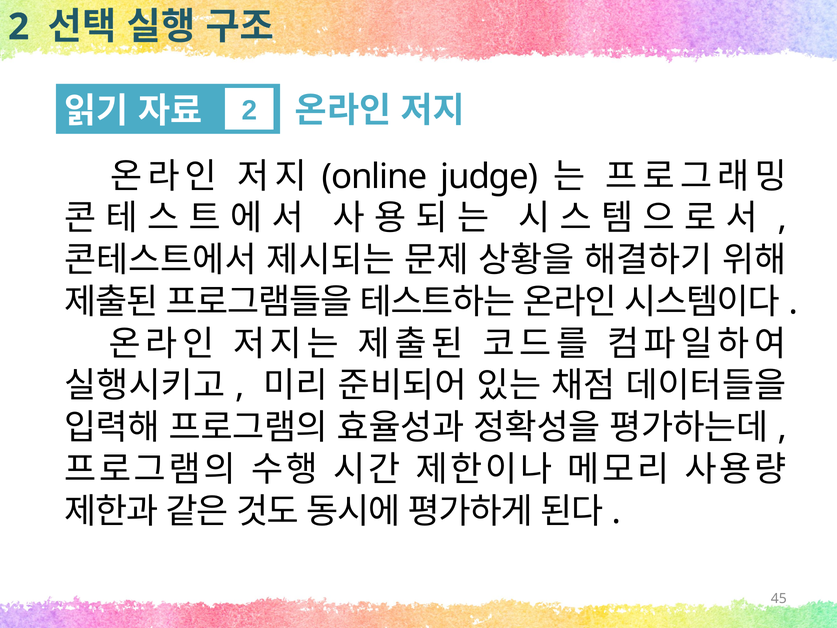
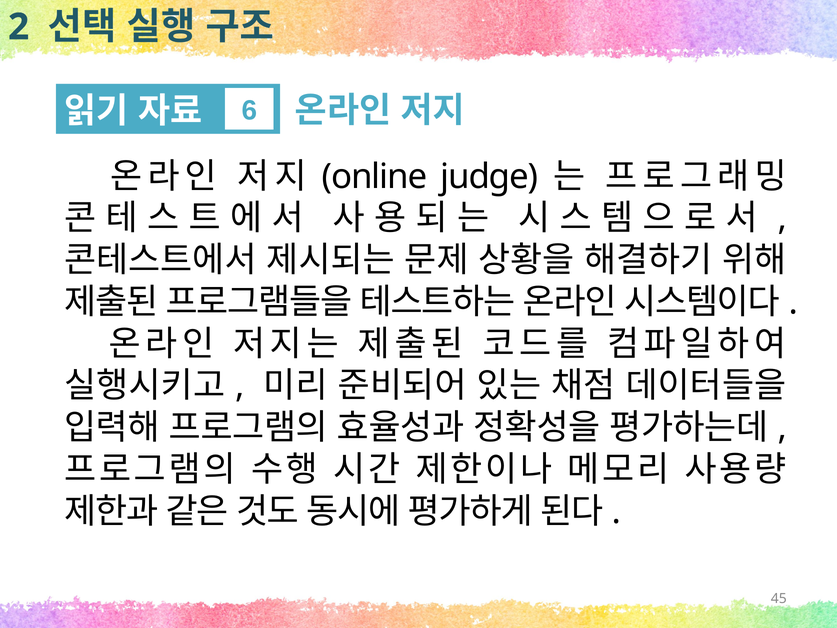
2 at (249, 111): 2 -> 6
